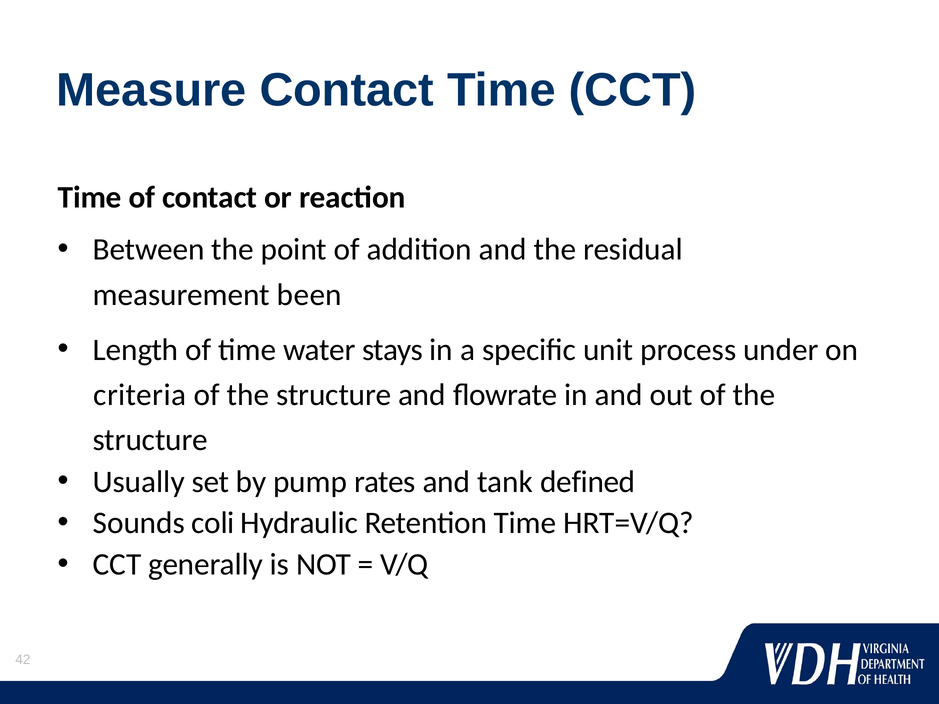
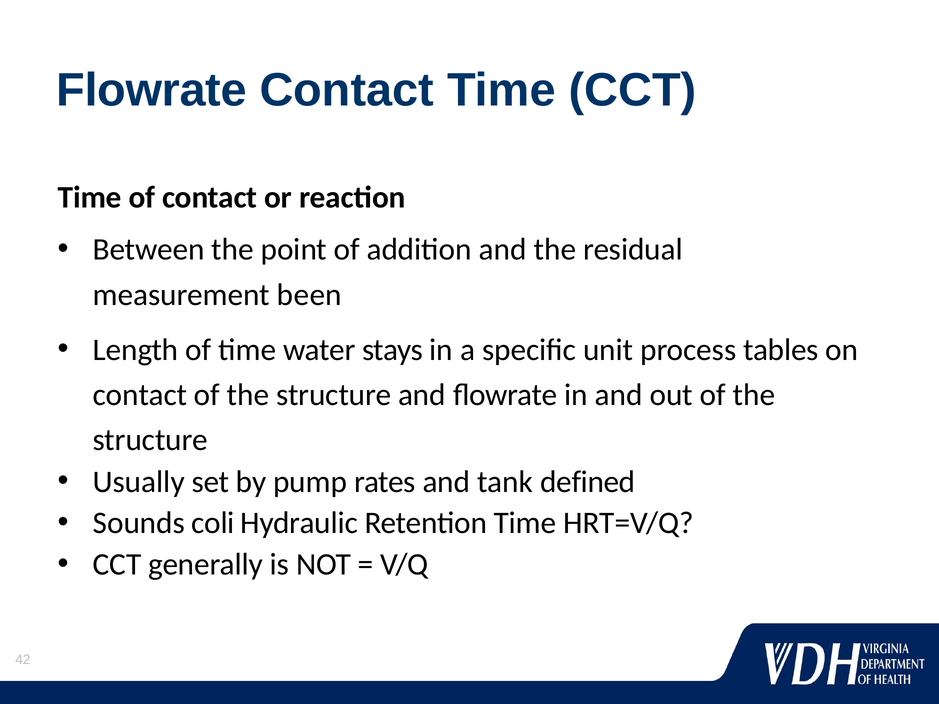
Measure at (151, 90): Measure -> Flowrate
under: under -> tables
criteria at (140, 395): criteria -> contact
